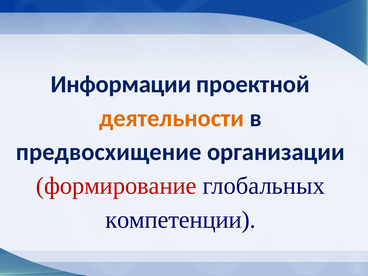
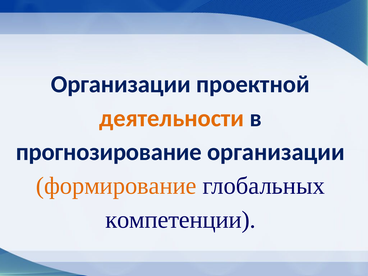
Информации at (121, 84): Информации -> Организации
предвосхищение: предвосхищение -> прогнозирование
формирование colour: red -> orange
